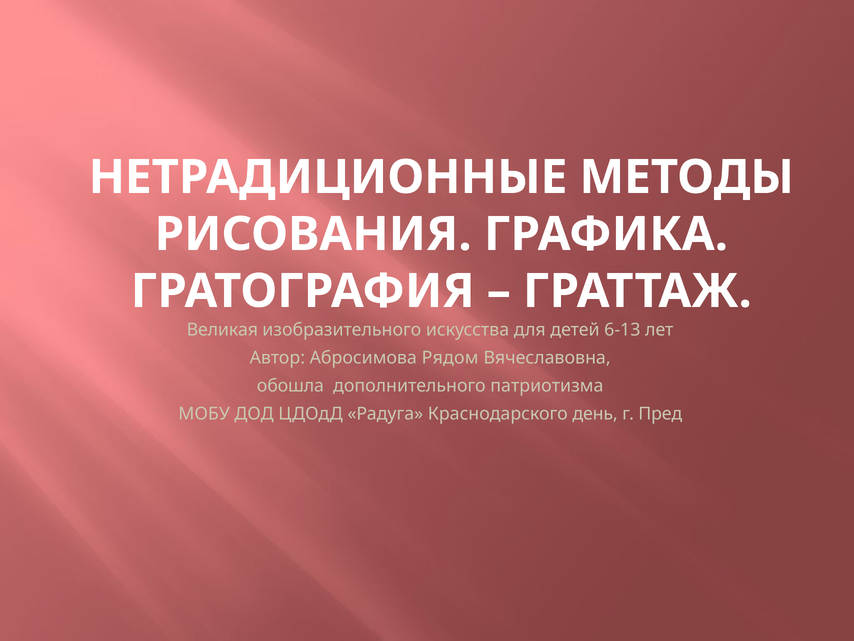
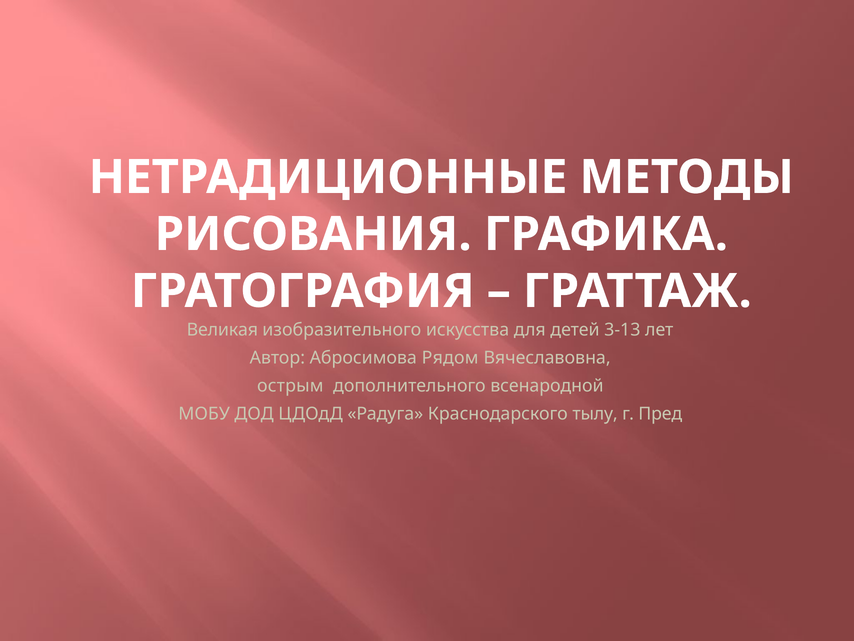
6-13: 6-13 -> 3-13
обошла: обошла -> острым
патриотизма: патриотизма -> всенародной
день: день -> тылу
